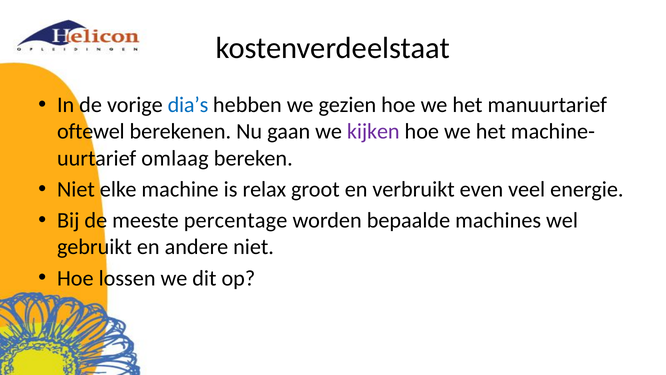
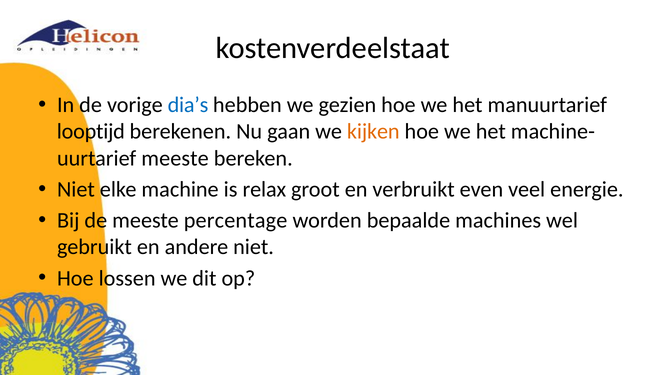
oftewel: oftewel -> looptijd
kijken colour: purple -> orange
omlaag at (175, 158): omlaag -> meeste
